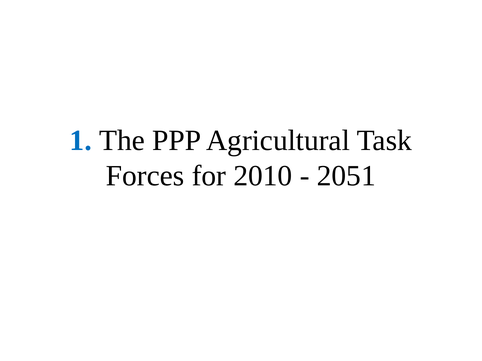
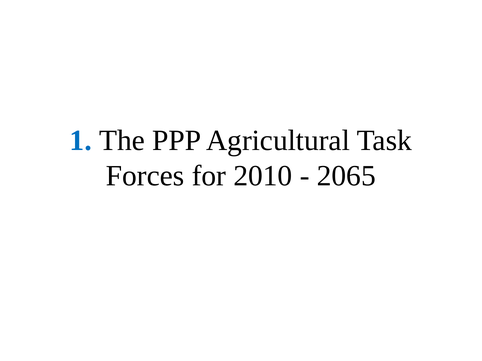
2051: 2051 -> 2065
